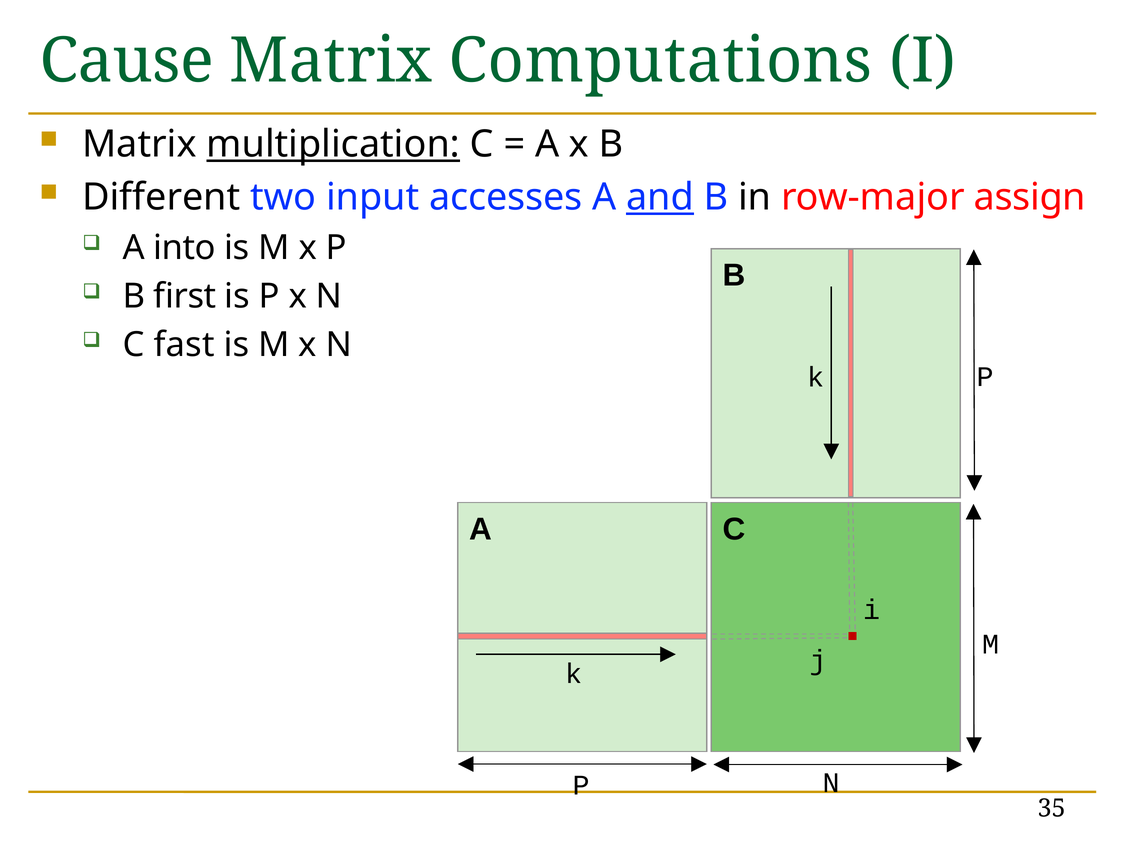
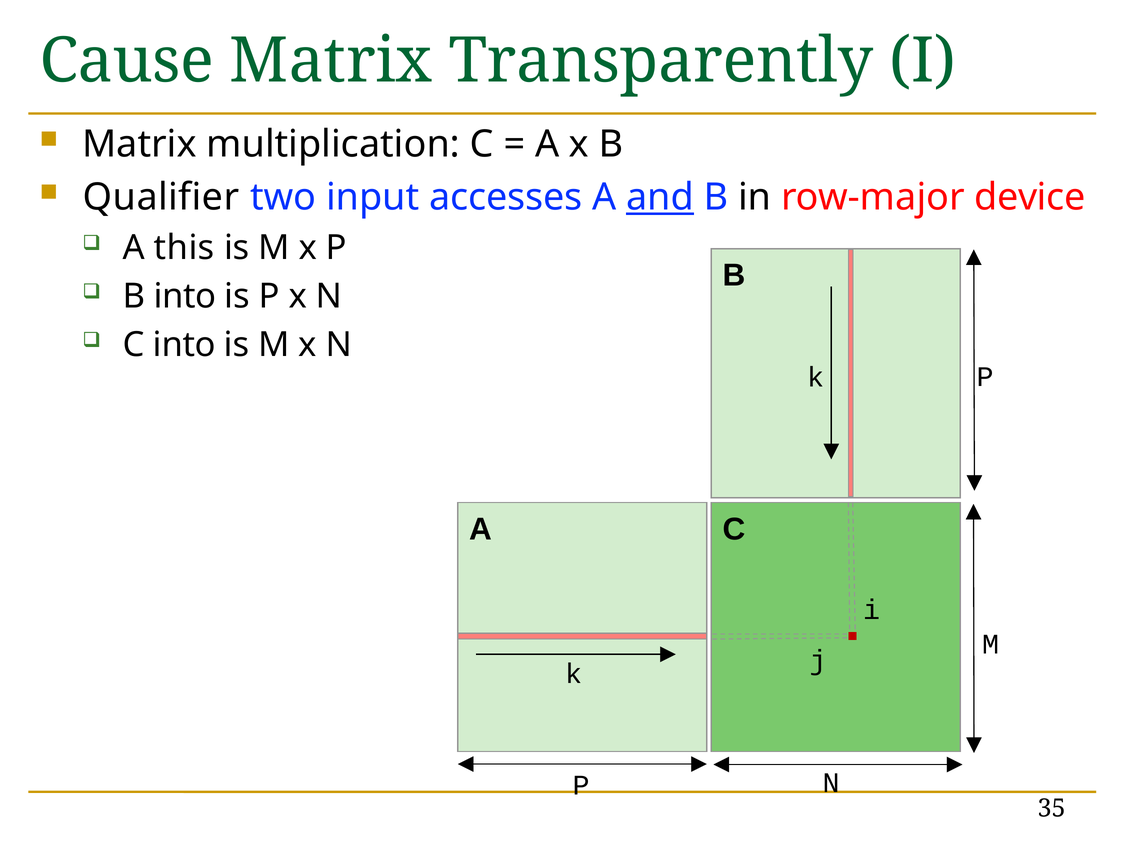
Computations: Computations -> Transparently
multiplication underline: present -> none
Different: Different -> Qualifier
assign: assign -> device
into: into -> this
B first: first -> into
C fast: fast -> into
